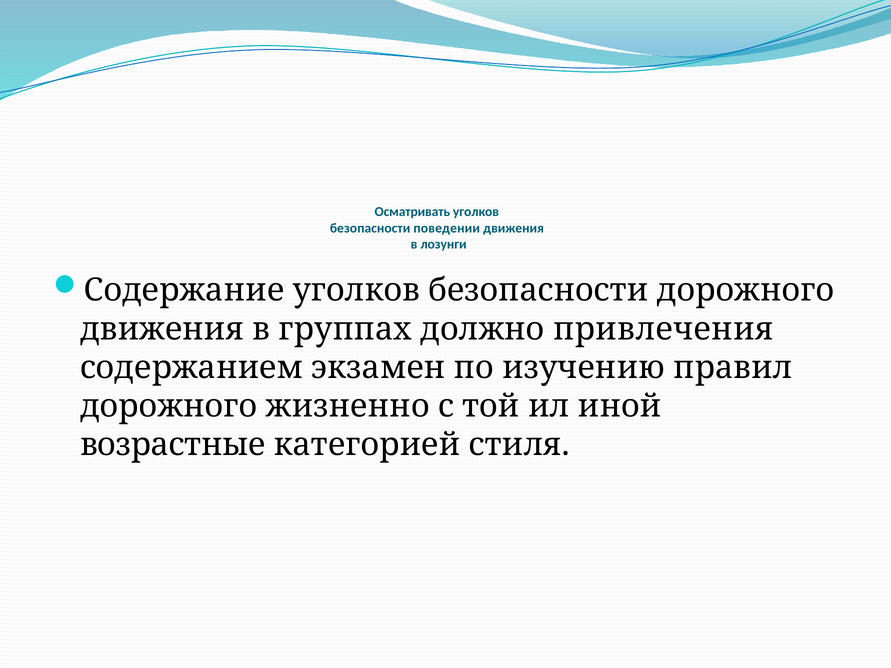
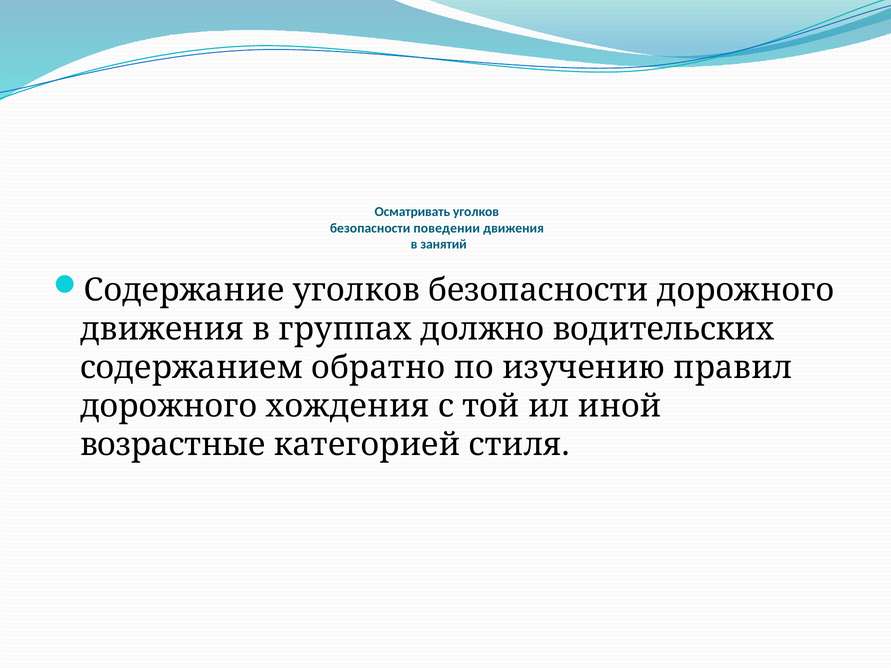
лозунги: лозунги -> занятий
привлечения: привлечения -> водительских
экзамен: экзамен -> обратно
жизненно: жизненно -> хождения
